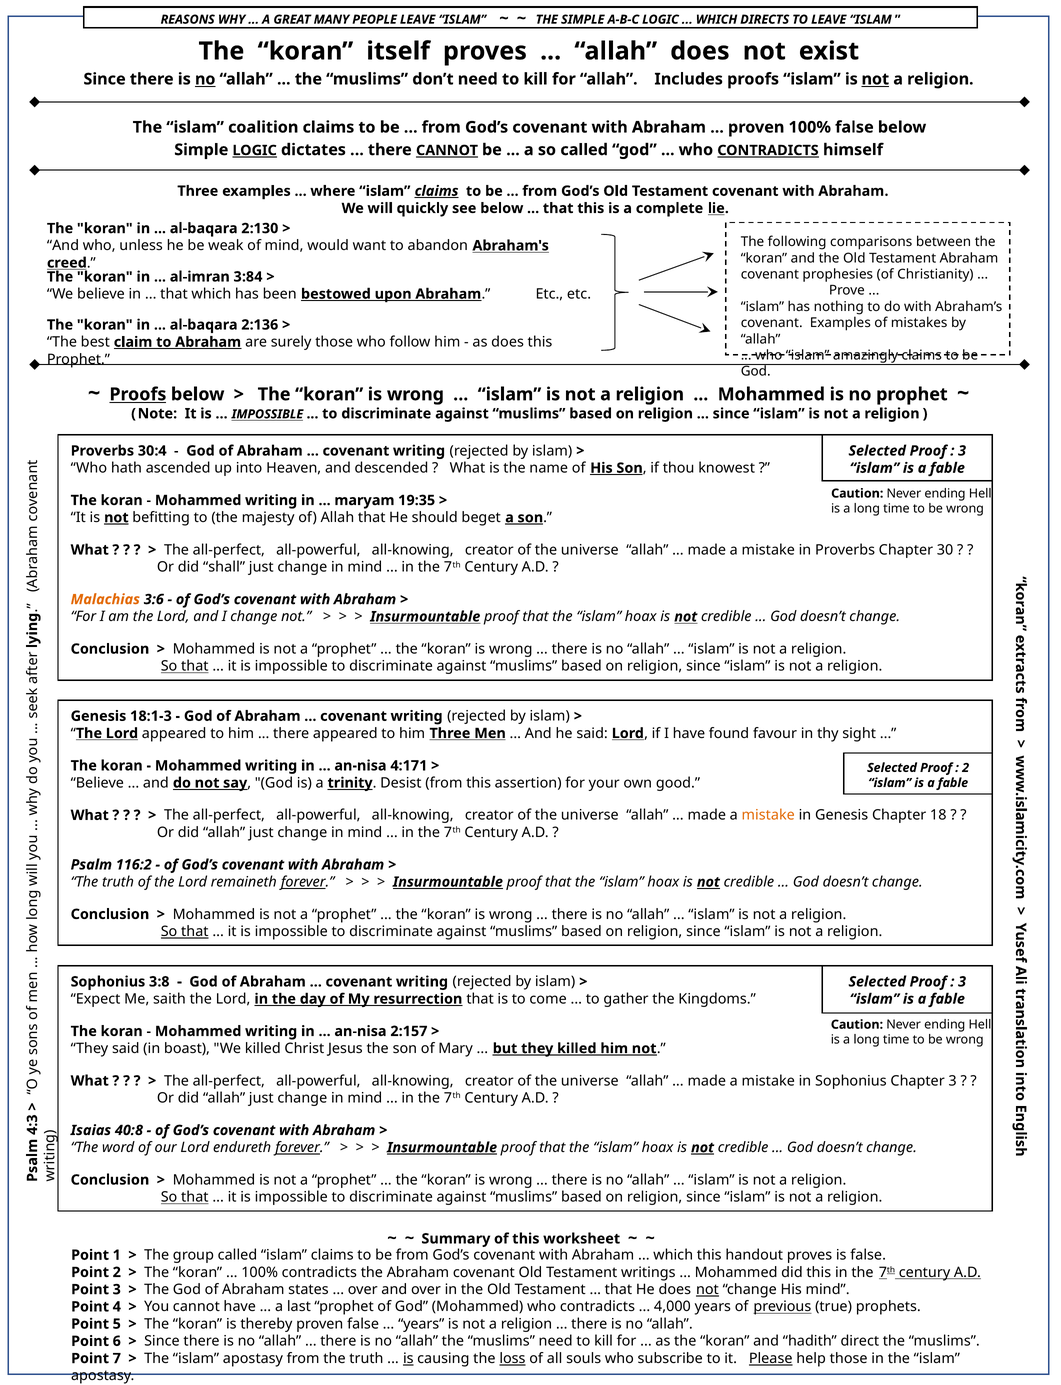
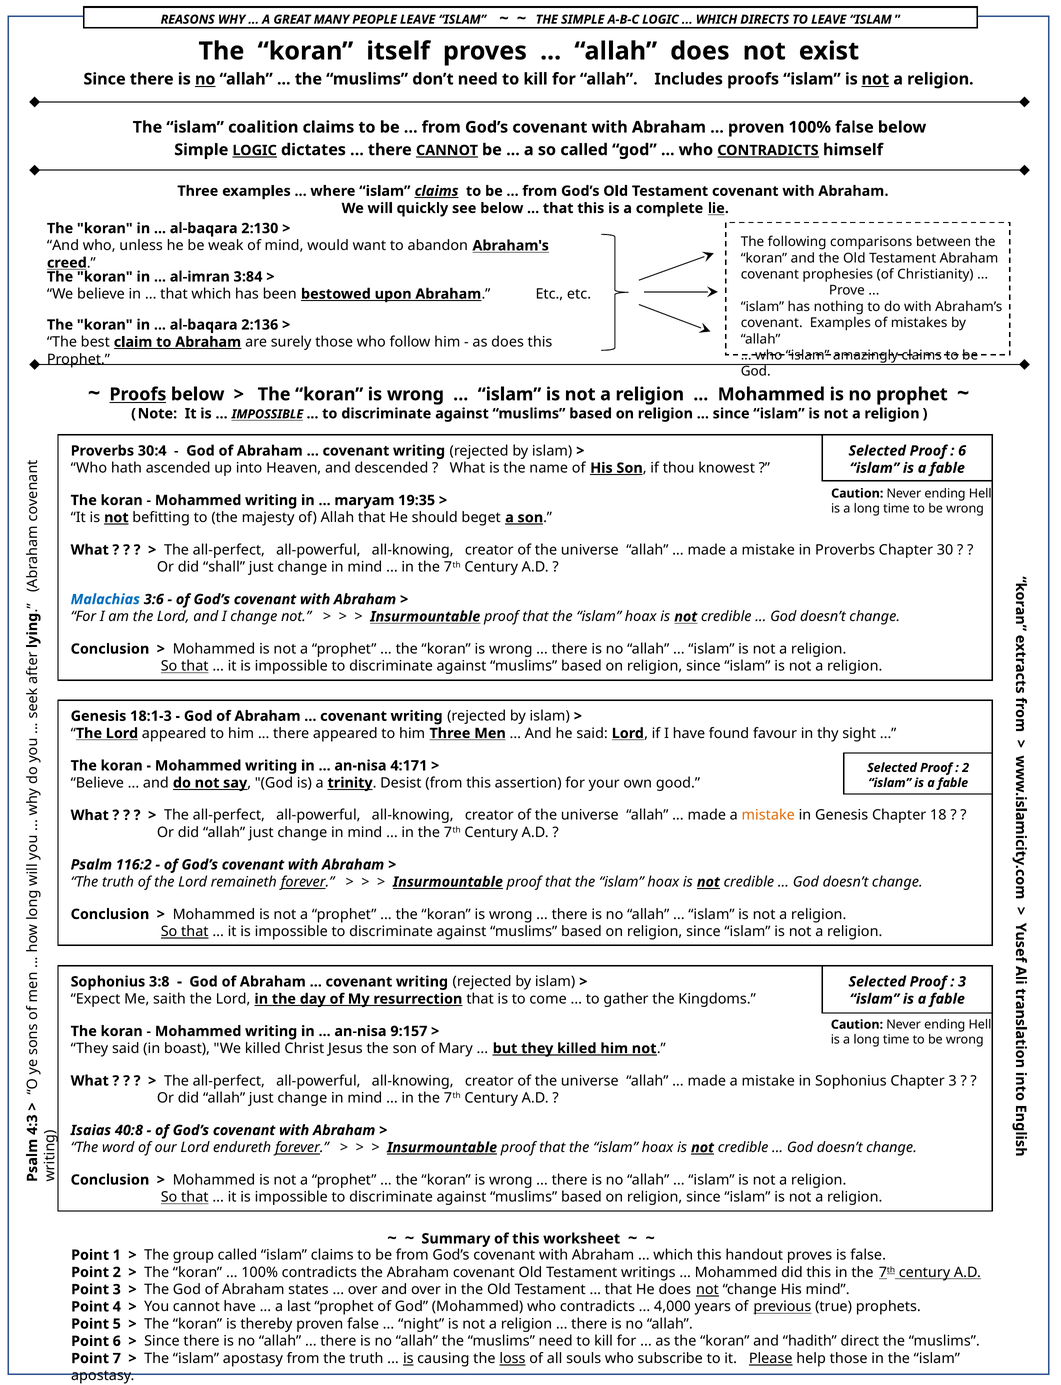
3 at (962, 451): 3 -> 6
Malachias colour: orange -> blue
2:157: 2:157 -> 9:157
years at (421, 1323): years -> night
